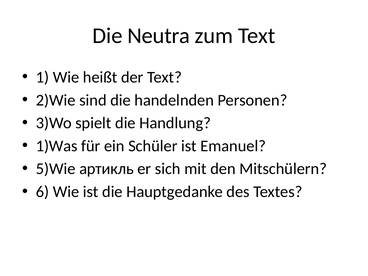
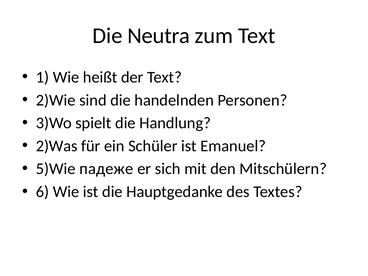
1)Was: 1)Was -> 2)Was
артикль: артикль -> падеже
